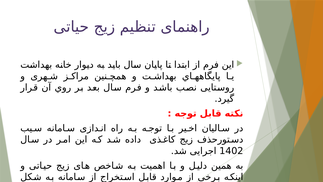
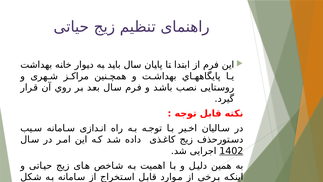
1402 underline: none -> present
